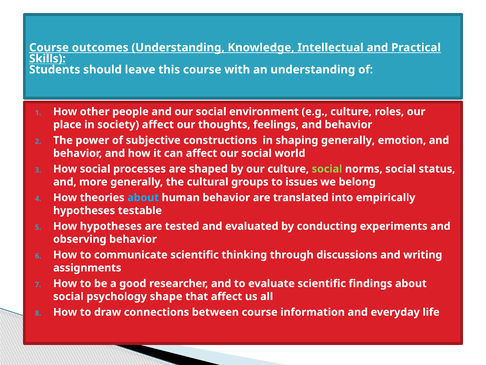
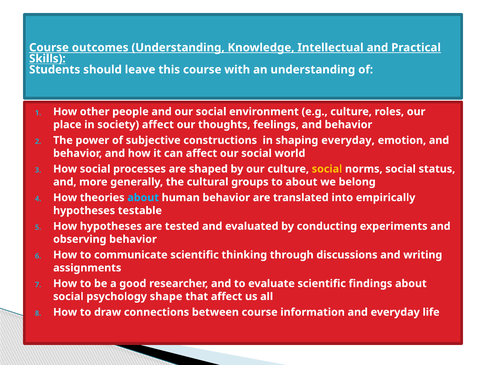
shaping generally: generally -> everyday
social at (327, 169) colour: light green -> yellow
to issues: issues -> about
